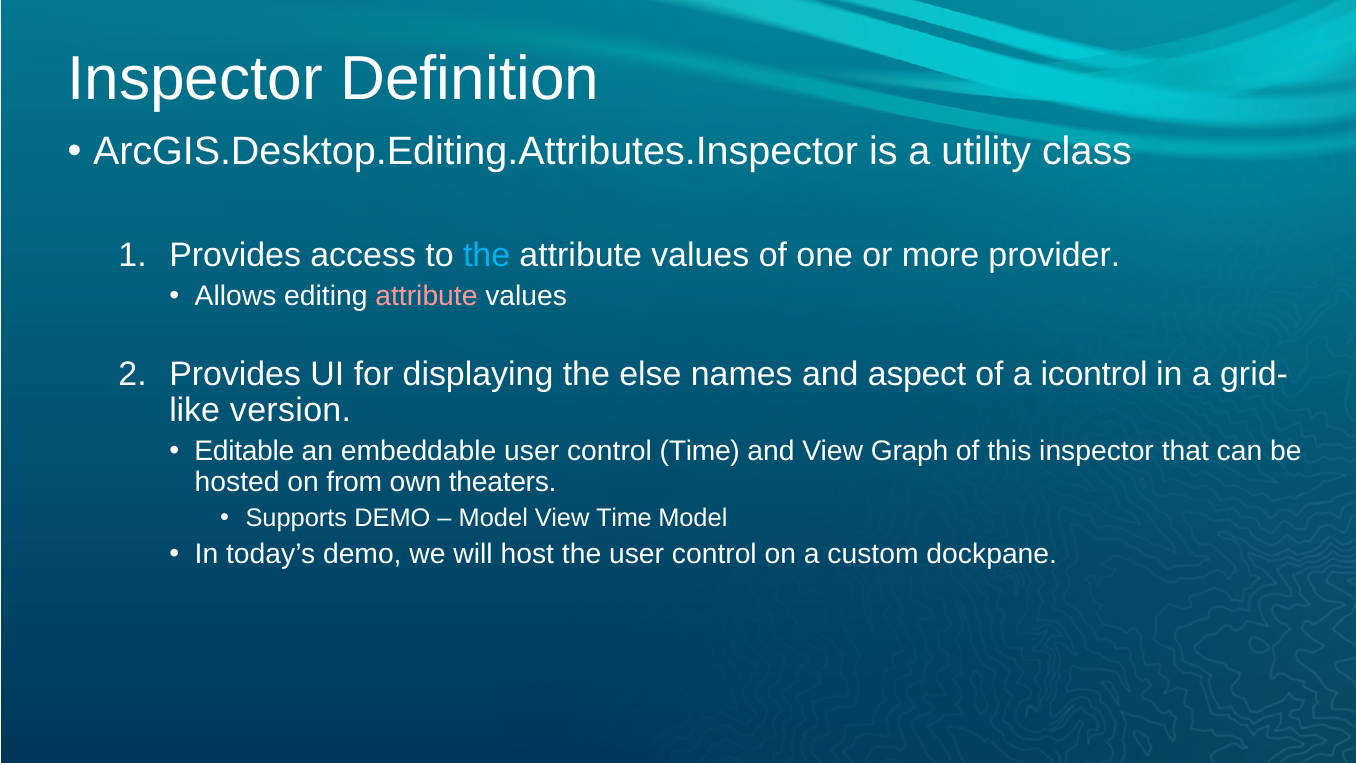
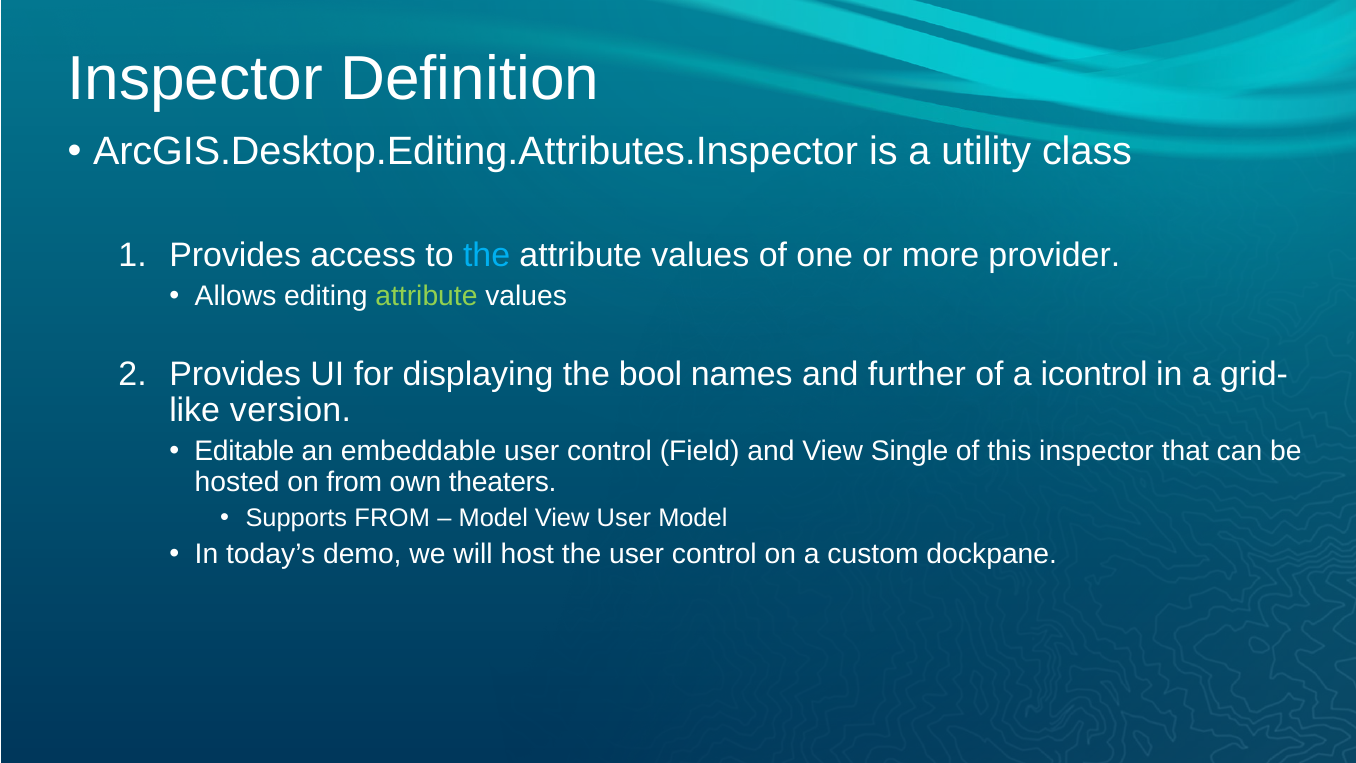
attribute at (426, 296) colour: pink -> light green
else: else -> bool
aspect: aspect -> further
control Time: Time -> Field
Graph: Graph -> Single
Supports DEMO: DEMO -> FROM
View Time: Time -> User
